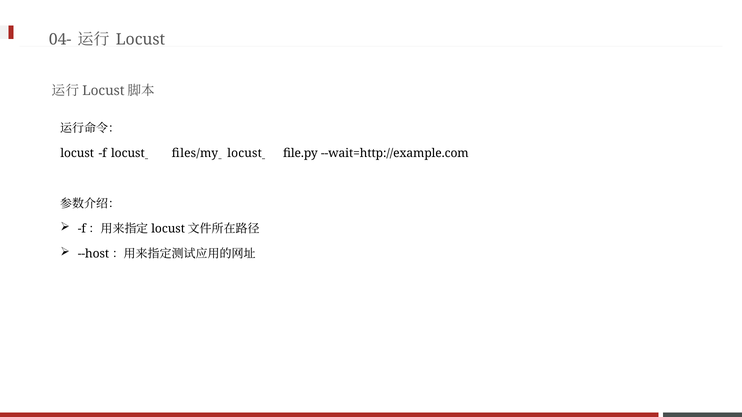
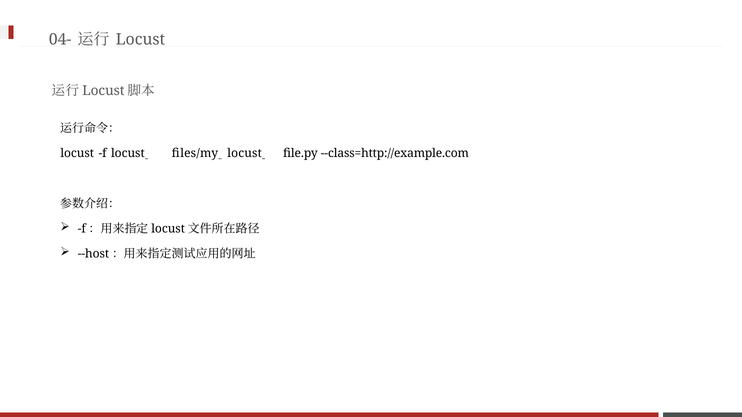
--wait=http://example.com: --wait=http://example.com -> --class=http://example.com
